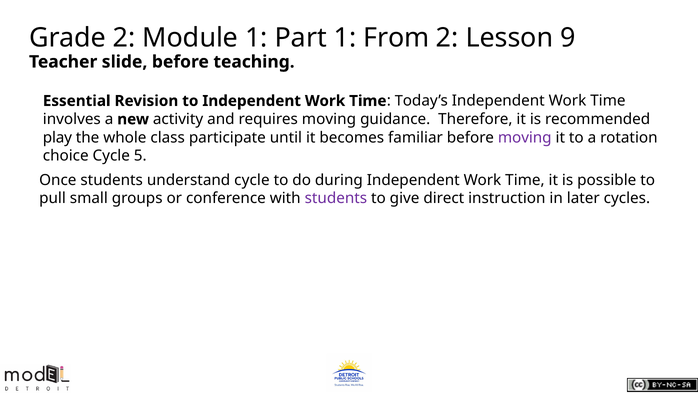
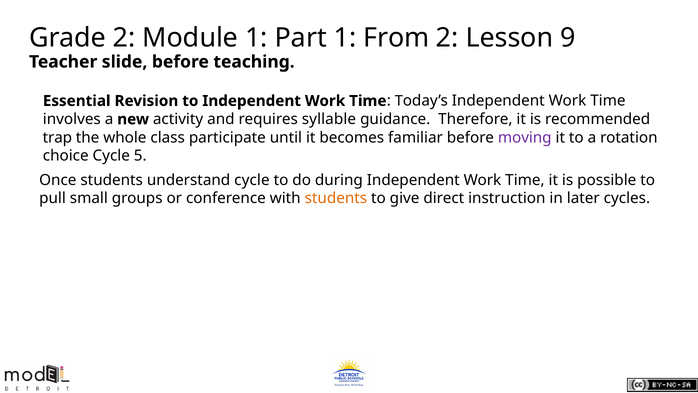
requires moving: moving -> syllable
play: play -> trap
students at (336, 198) colour: purple -> orange
